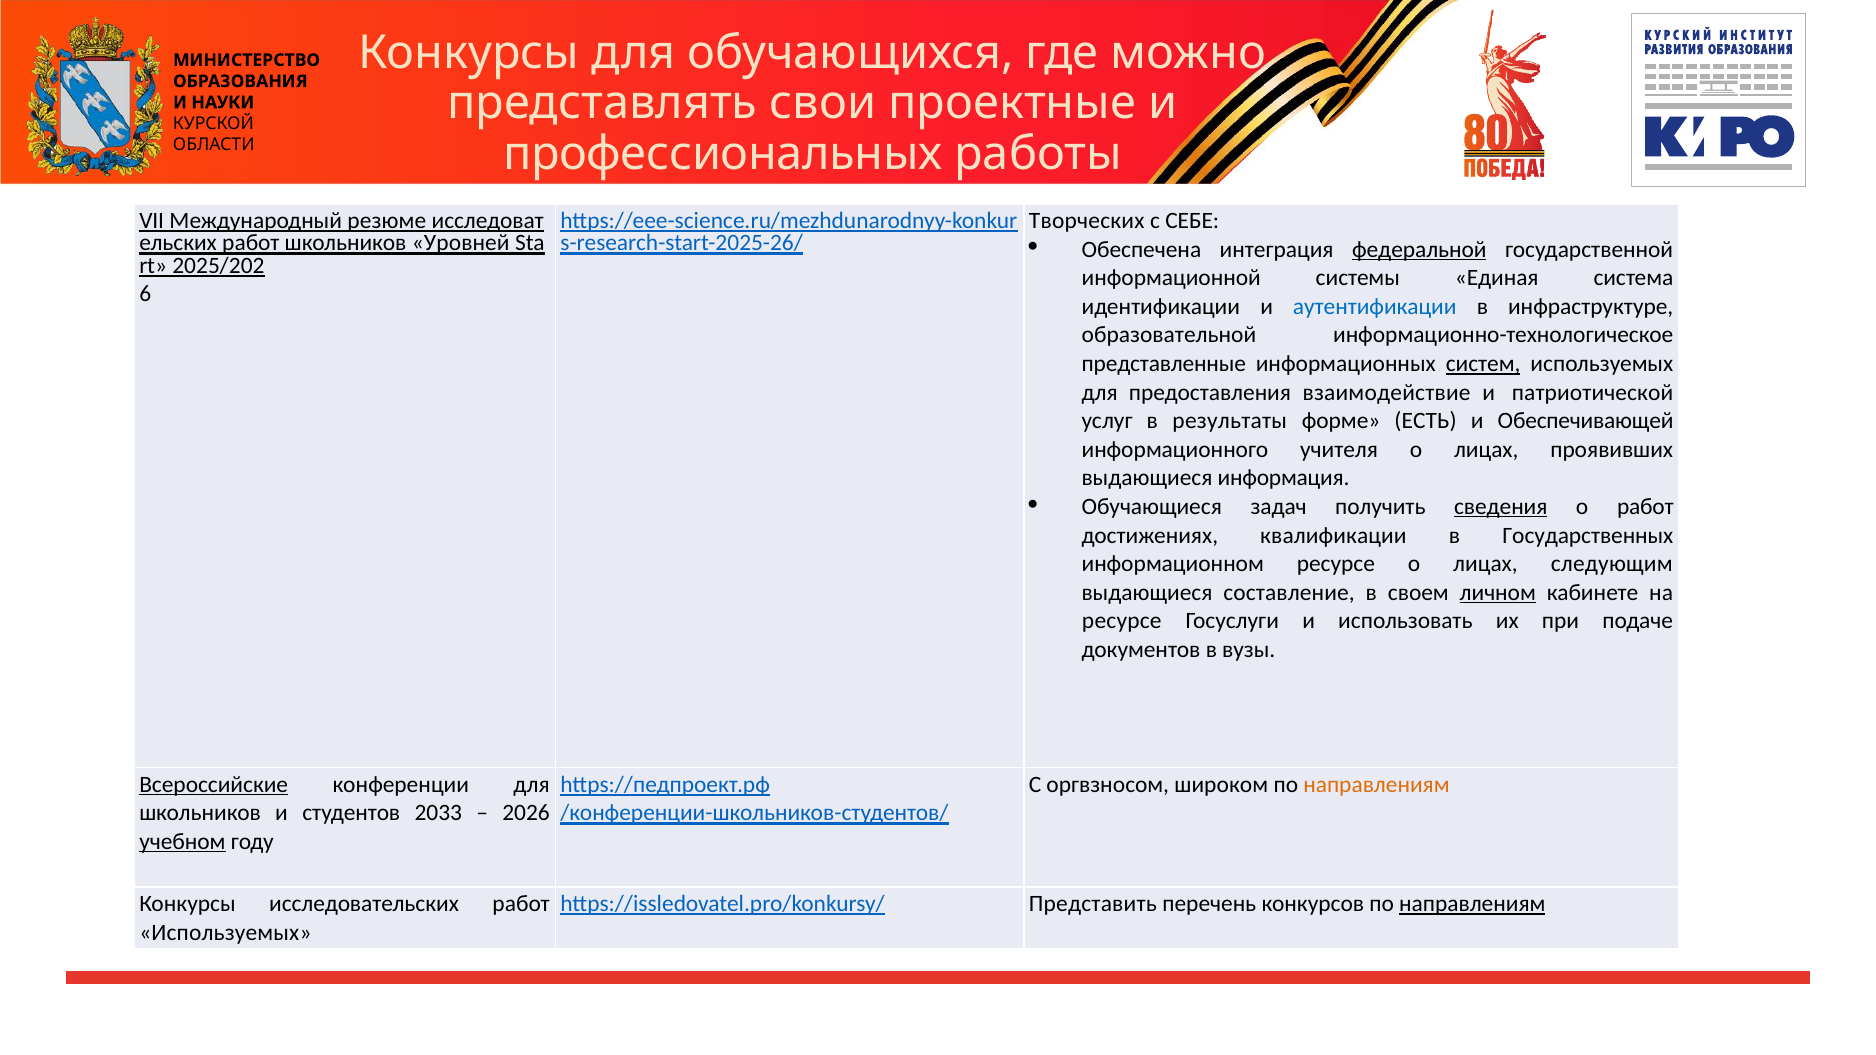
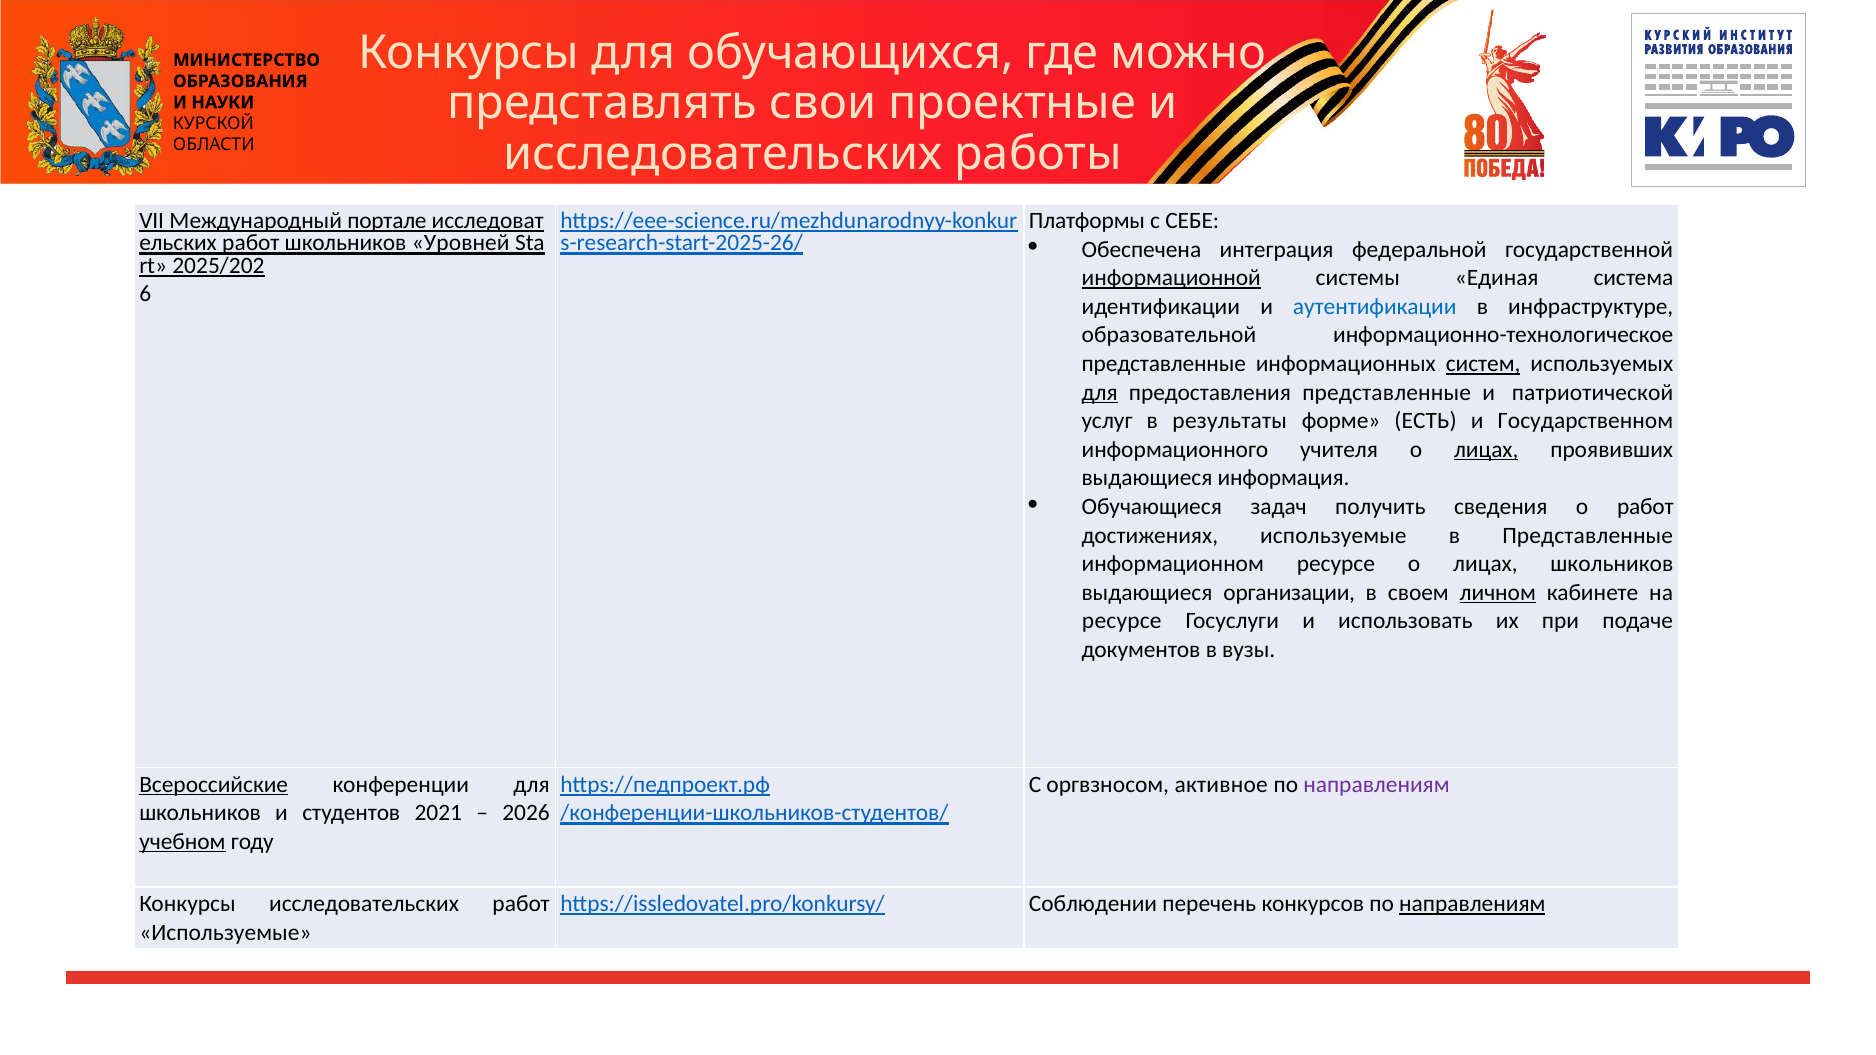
профессиональных at (723, 154): профессиональных -> исследовательских
резюме: резюме -> портале
Творческих: Творческих -> Платформы
федеральной underline: present -> none
информационной underline: none -> present
для at (1100, 392) underline: none -> present
предоставления взаимодействие: взаимодействие -> представленные
Обеспечивающей: Обеспечивающей -> Государственном
лицах at (1486, 450) underline: none -> present
сведения underline: present -> none
достижениях квалификации: квалификации -> используемые
в Государственных: Государственных -> Представленные
лицах следующим: следующим -> школьников
составление: составление -> организации
широком: широком -> активное
направлениям at (1376, 785) colour: orange -> purple
2033: 2033 -> 2021
Представить: Представить -> Соблюдении
Используемых at (225, 933): Используемых -> Используемые
